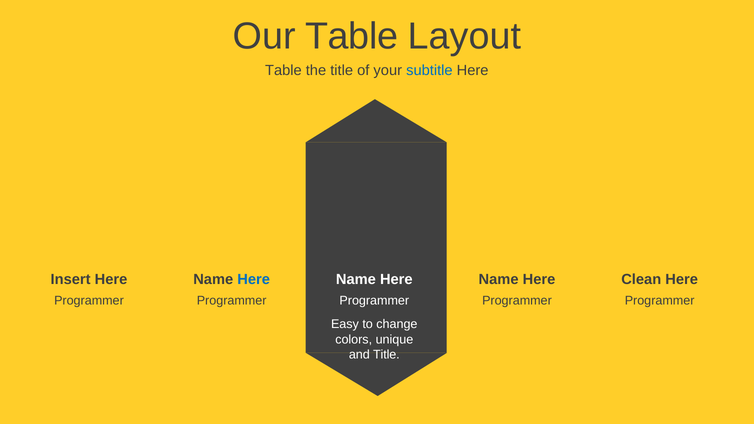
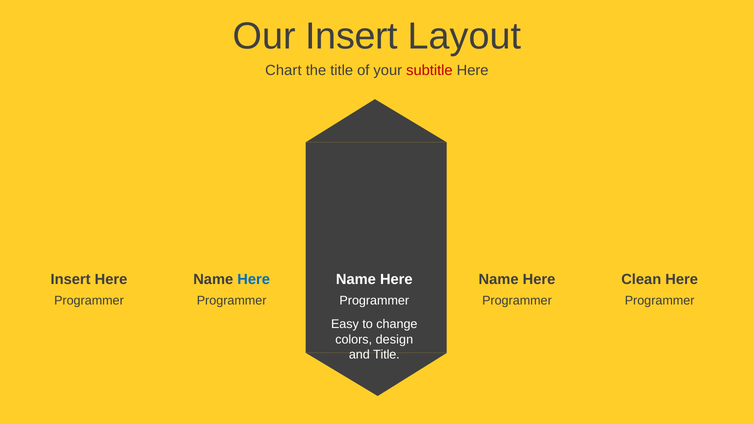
Our Table: Table -> Insert
Table at (283, 71): Table -> Chart
subtitle colour: blue -> red
unique: unique -> design
